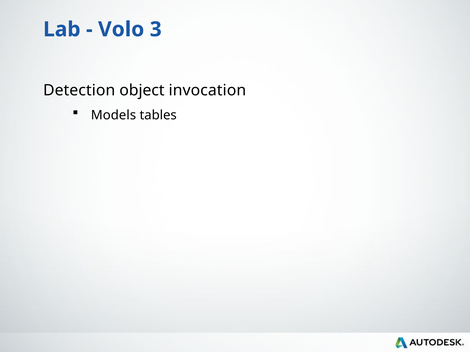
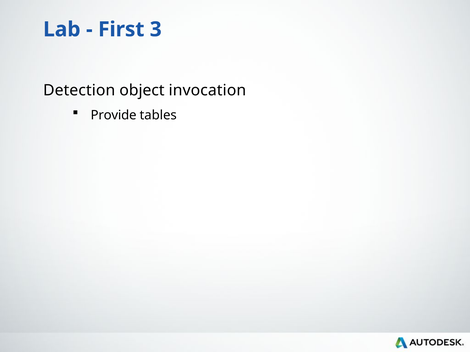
Volo: Volo -> First
Models: Models -> Provide
